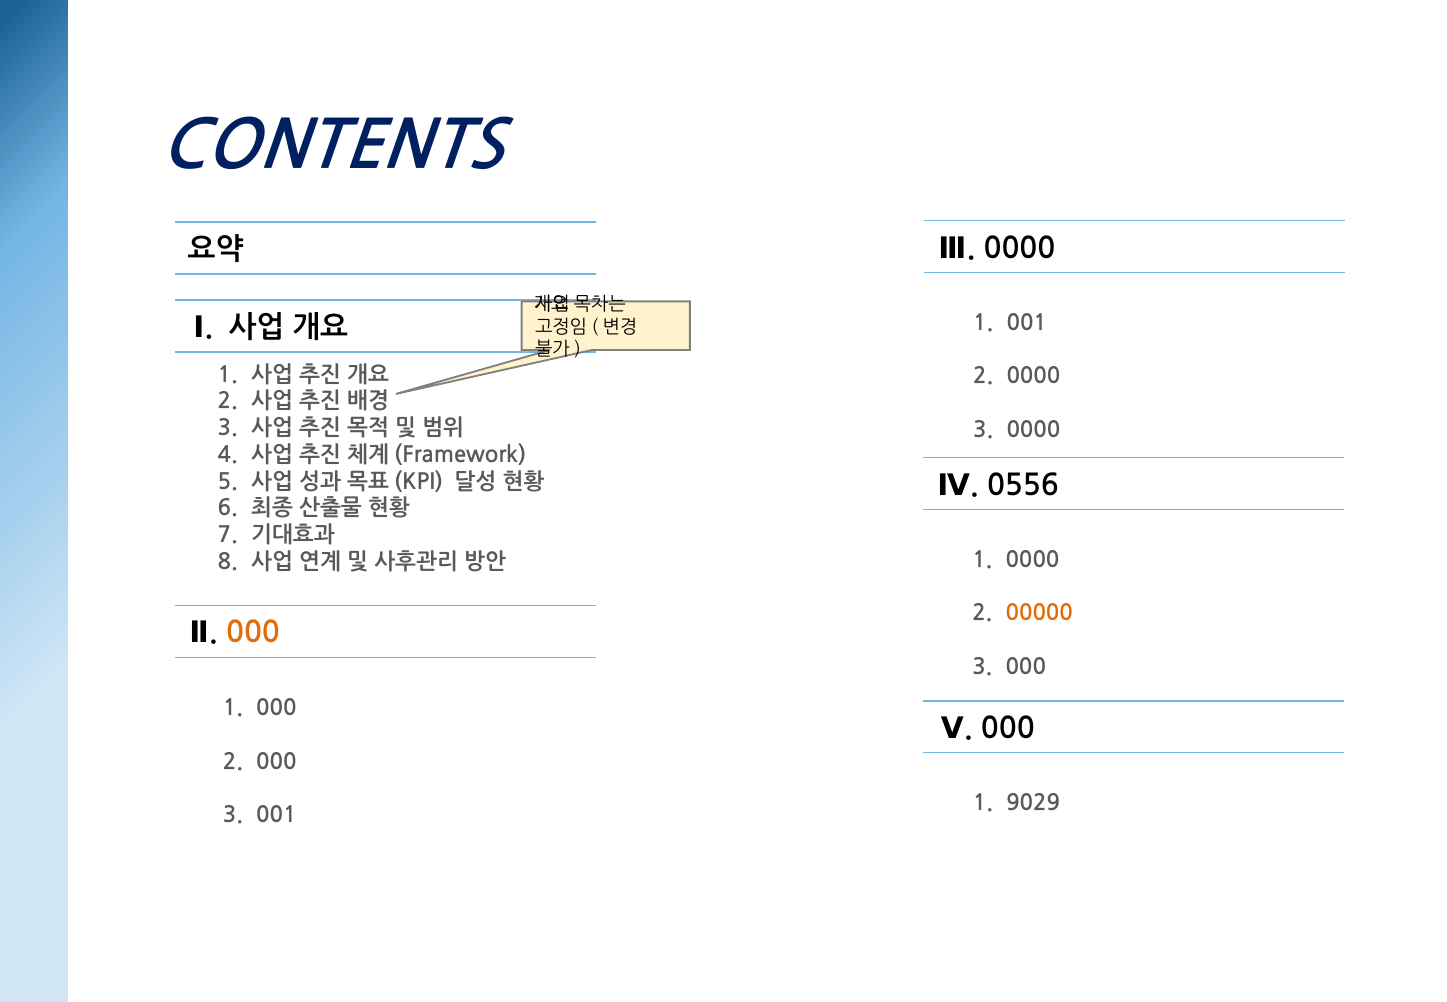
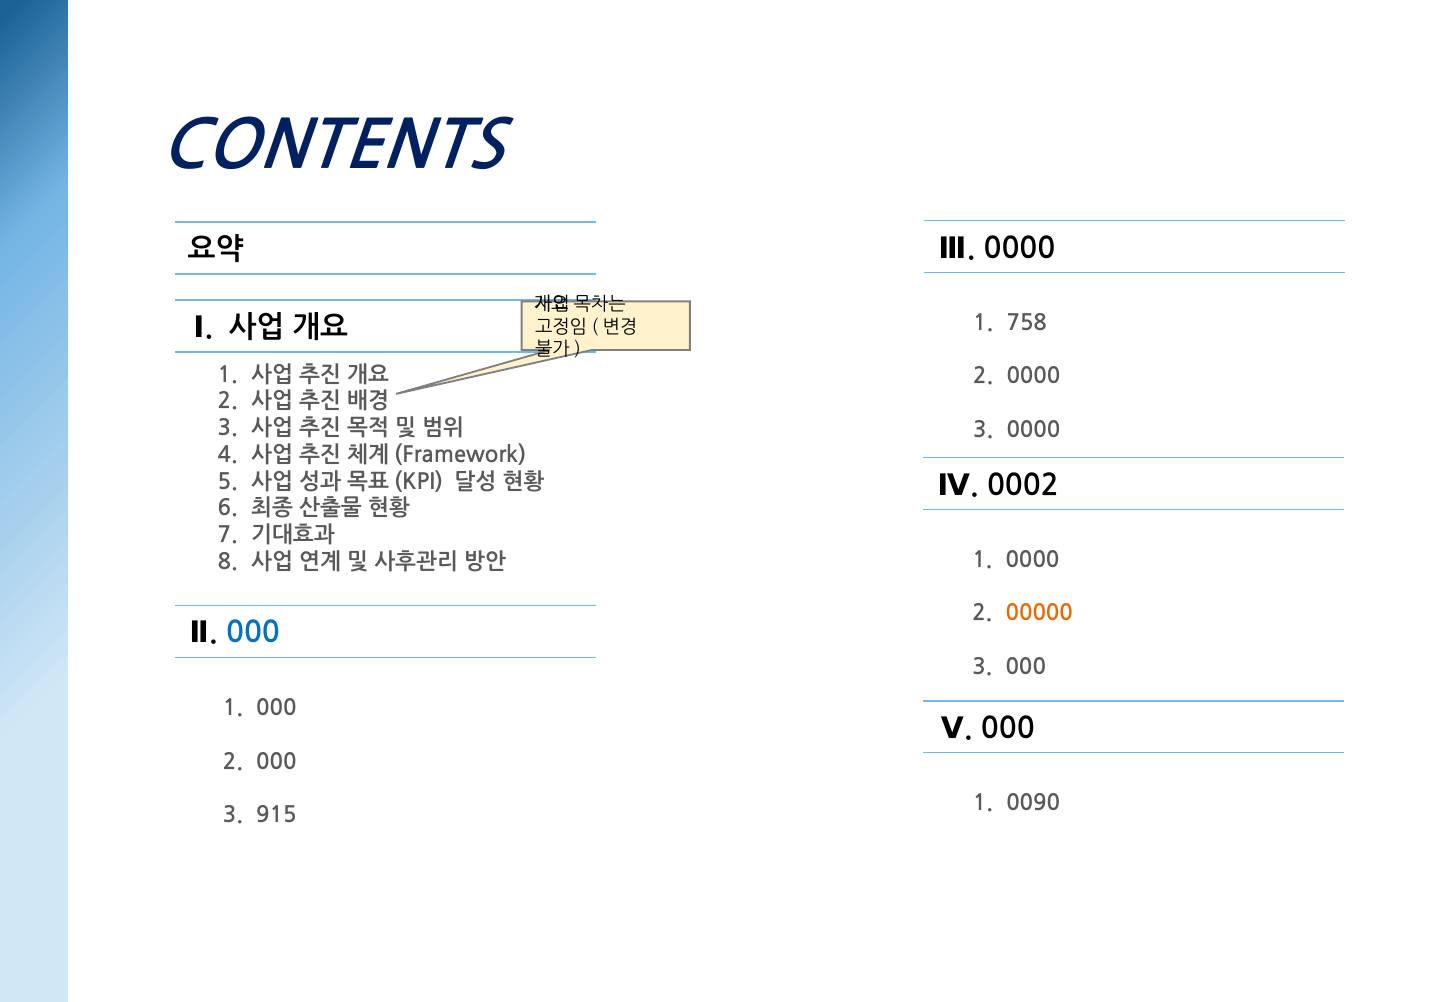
001 at (1027, 323): 001 -> 758
0556: 0556 -> 0002
000 at (253, 633) colour: orange -> blue
9029: 9029 -> 0090
001 at (276, 815): 001 -> 915
